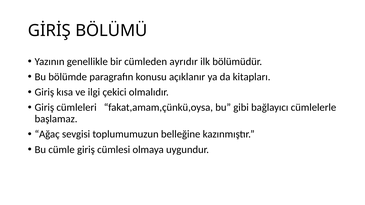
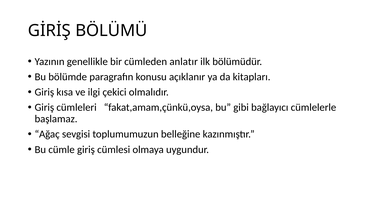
ayrıdır: ayrıdır -> anlatır
